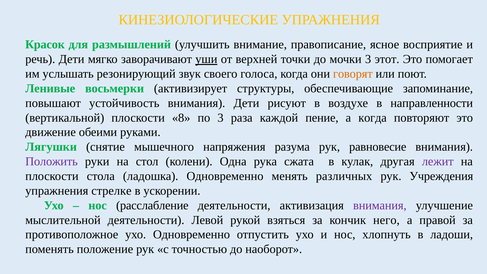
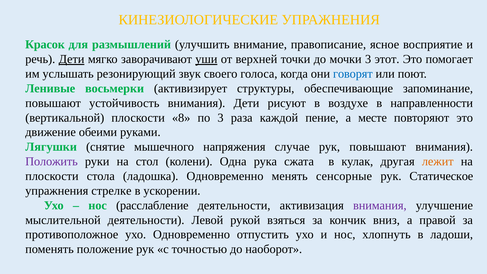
Дети at (72, 59) underline: none -> present
говорят colour: orange -> blue
а когда: когда -> месте
разума: разума -> случае
рук равновесие: равновесие -> повышают
лежит colour: purple -> orange
различных: различных -> сенсорные
Учреждения: Учреждения -> Статическое
него: него -> вниз
